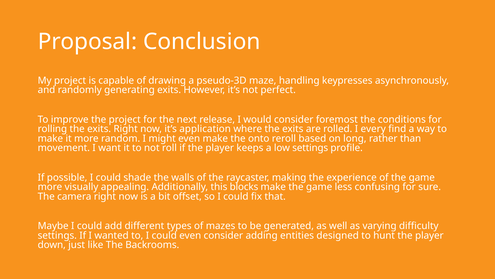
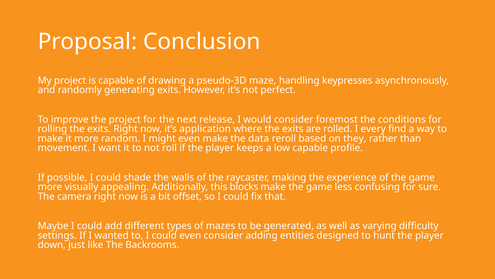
onto: onto -> data
long: long -> they
low settings: settings -> capable
